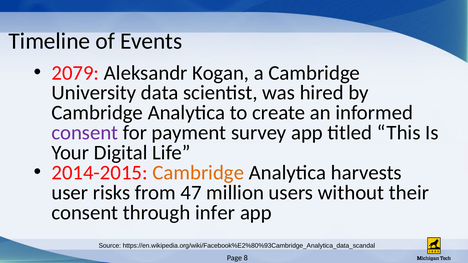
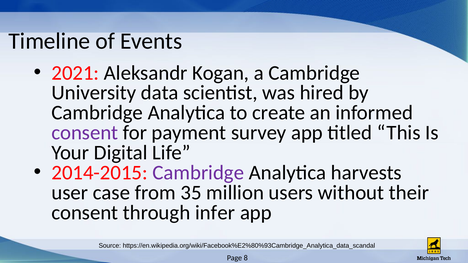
2079: 2079 -> 2021
Cambridge at (198, 173) colour: orange -> purple
risks: risks -> case
47: 47 -> 35
